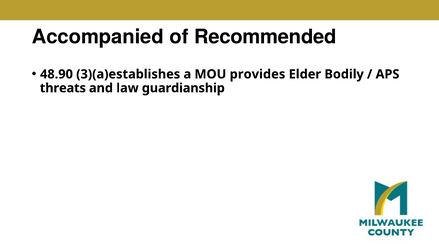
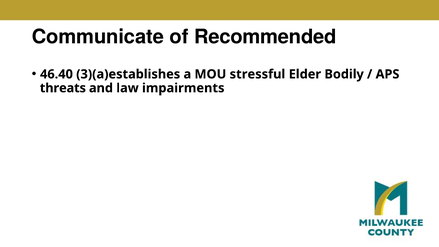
Accompanied: Accompanied -> Communicate
48.90: 48.90 -> 46.40
provides: provides -> stressful
guardianship: guardianship -> impairments
